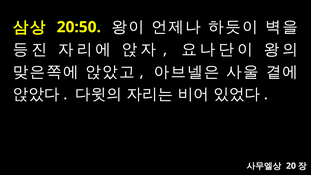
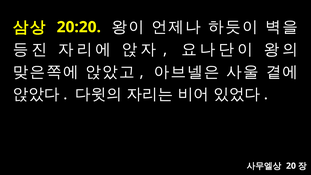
20:50: 20:50 -> 20:20
